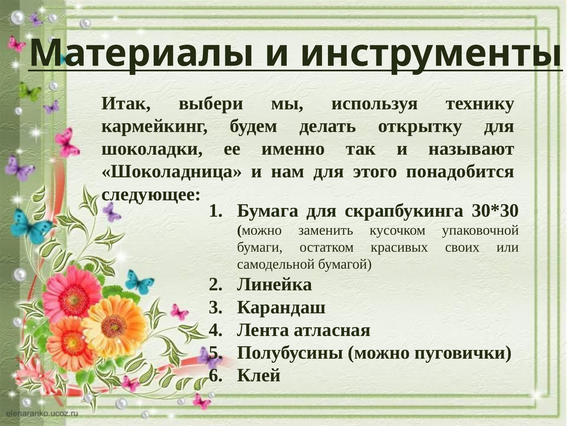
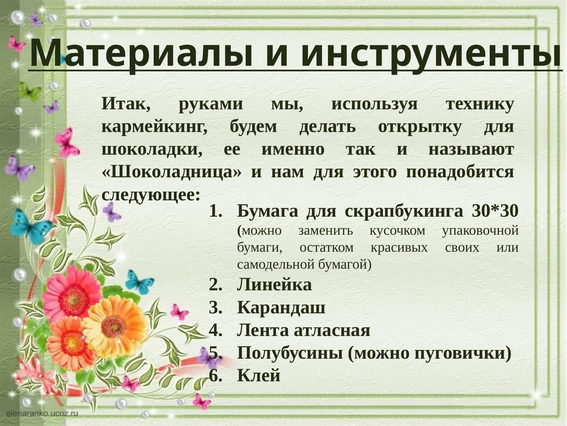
выбери: выбери -> руками
